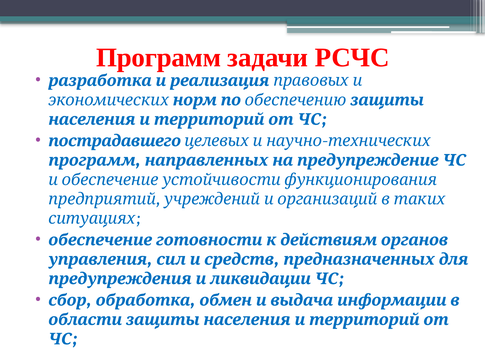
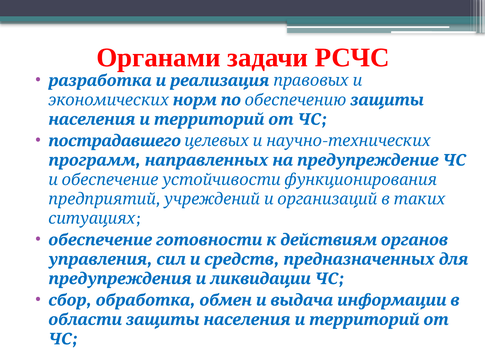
Программ at (159, 58): Программ -> Органами
